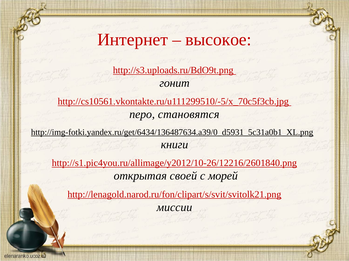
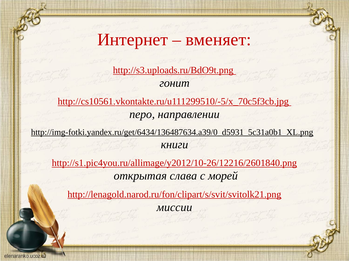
высокое: высокое -> вменяет
становятся: становятся -> направлении
своей: своей -> слава
